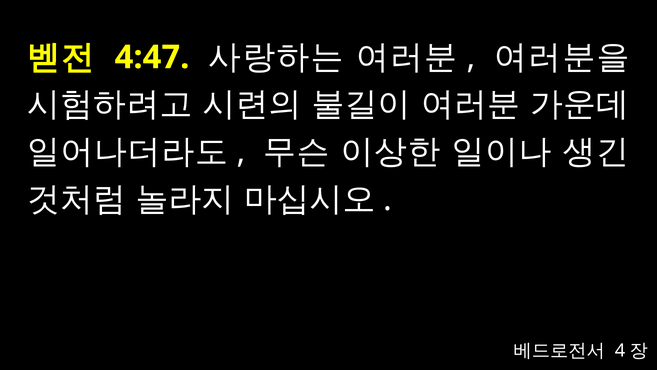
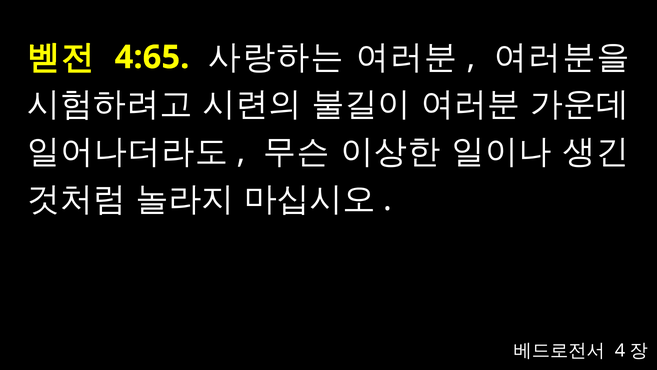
4:47: 4:47 -> 4:65
